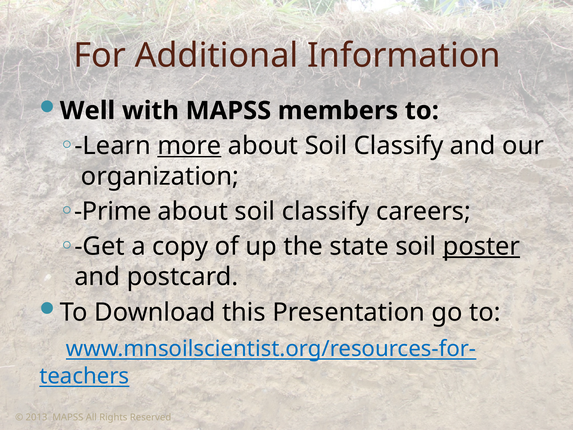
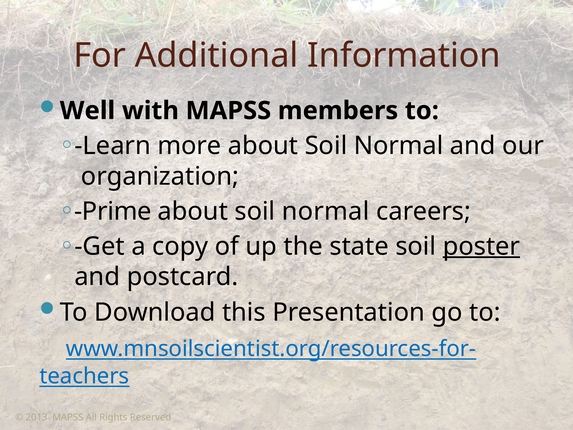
more underline: present -> none
Classify at (399, 146): Classify -> Normal
classify at (326, 211): classify -> normal
